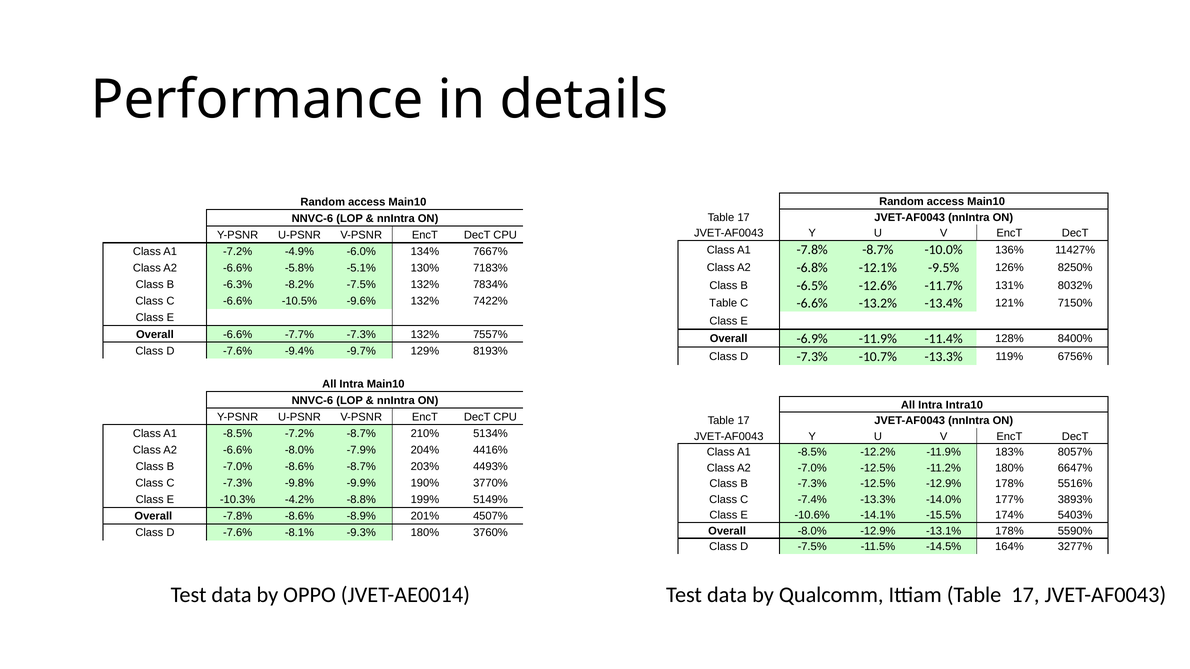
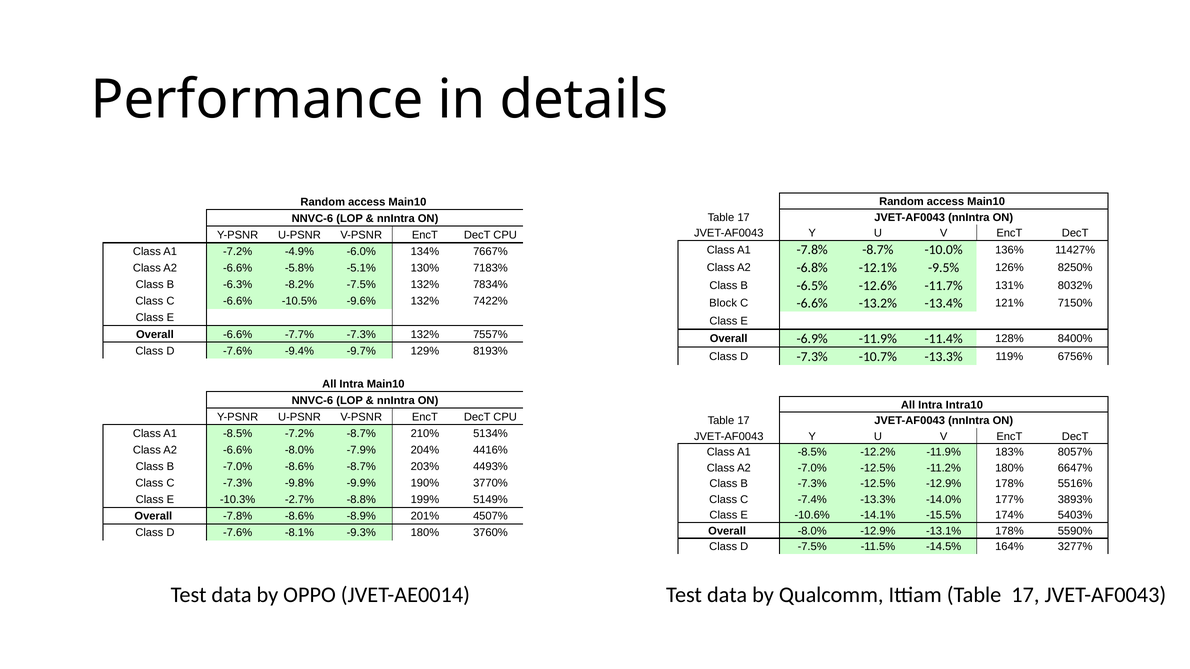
Table at (723, 303): Table -> Block
-4.2%: -4.2% -> -2.7%
